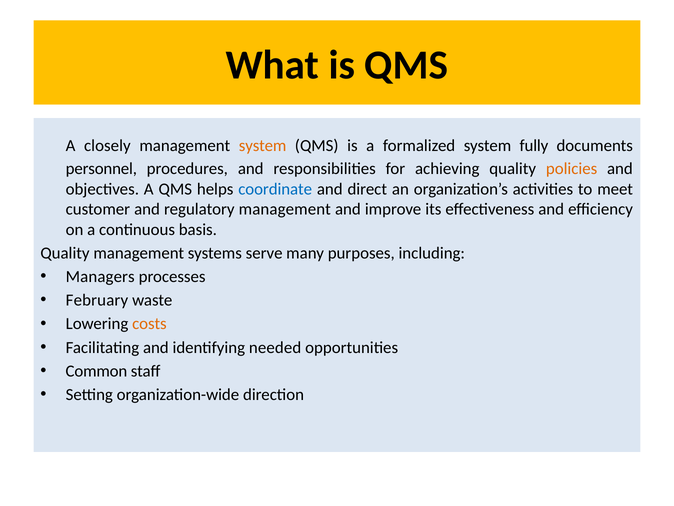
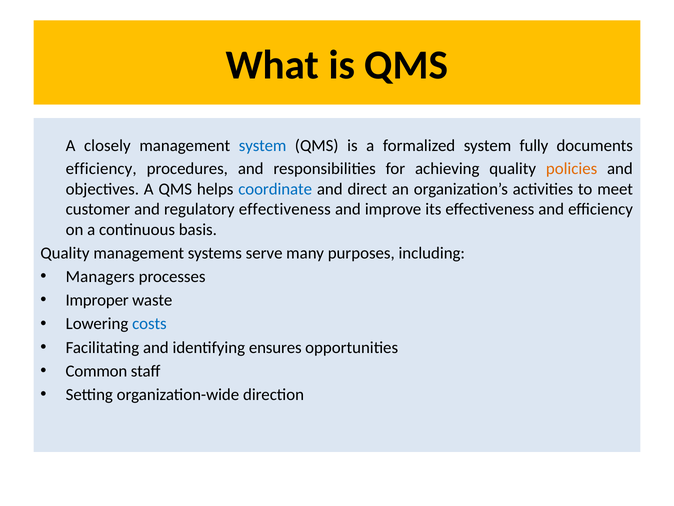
system at (263, 146) colour: orange -> blue
personnel at (101, 169): personnel -> efficiency
regulatory management: management -> effectiveness
February: February -> Improper
costs colour: orange -> blue
needed: needed -> ensures
